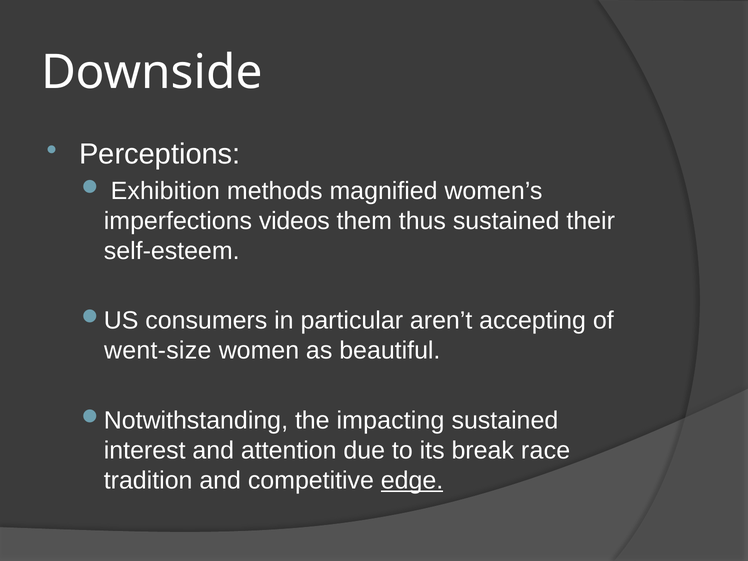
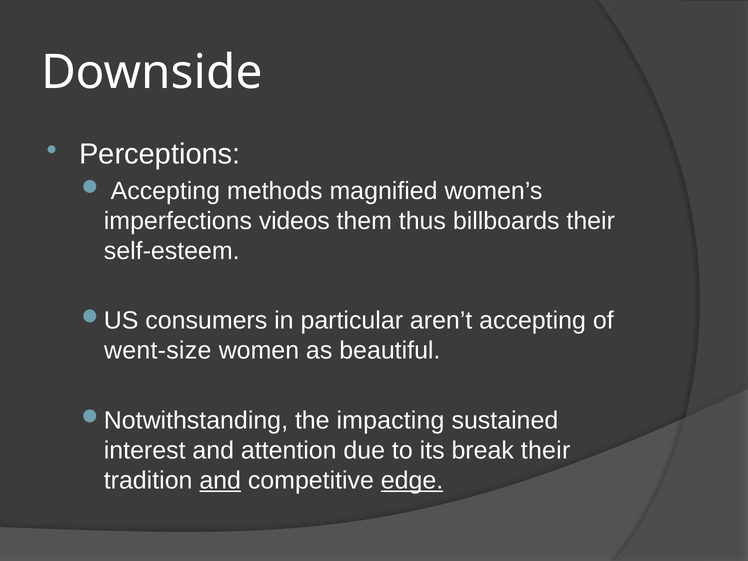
Exhibition at (165, 191): Exhibition -> Accepting
thus sustained: sustained -> billboards
break race: race -> their
and at (220, 480) underline: none -> present
